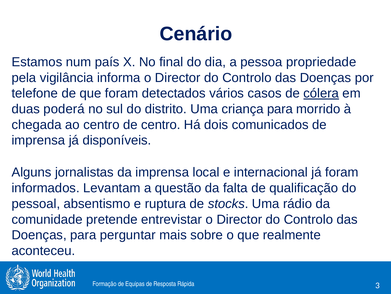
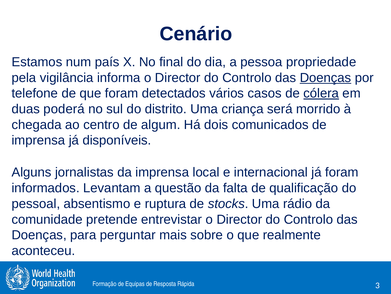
Doenças at (325, 77) underline: none -> present
criança para: para -> será
de centro: centro -> algum
